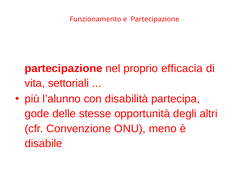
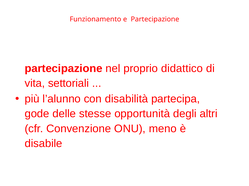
efficacia: efficacia -> didattico
